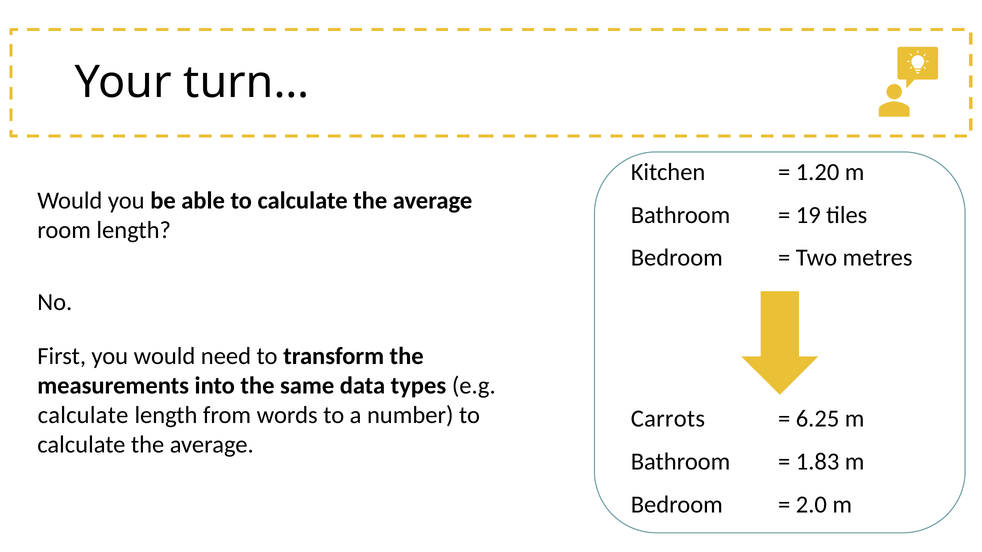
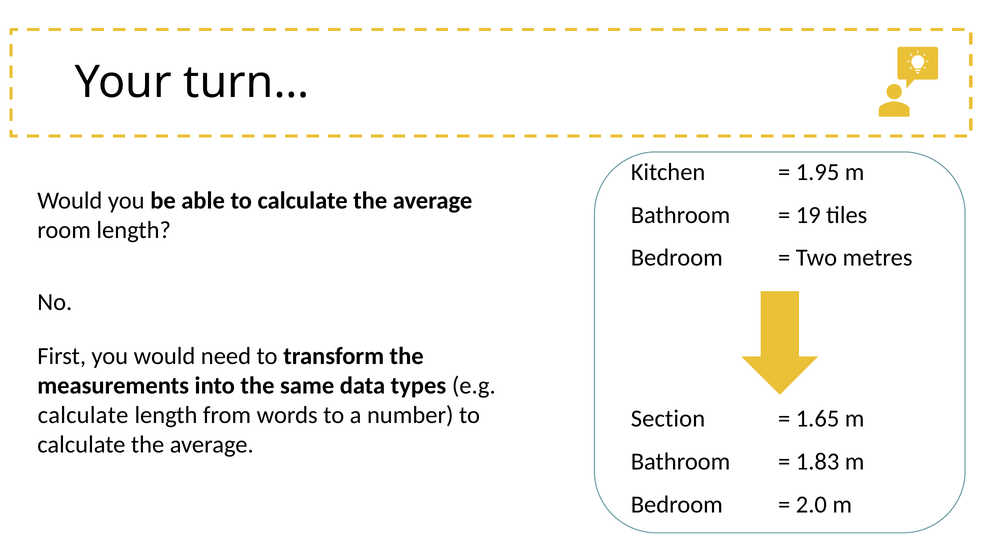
1.20: 1.20 -> 1.95
Carrots: Carrots -> Section
6.25: 6.25 -> 1.65
